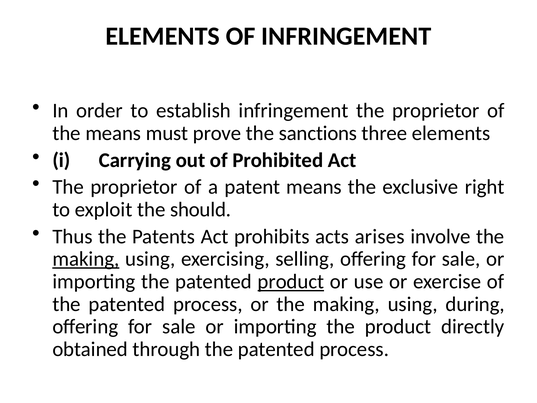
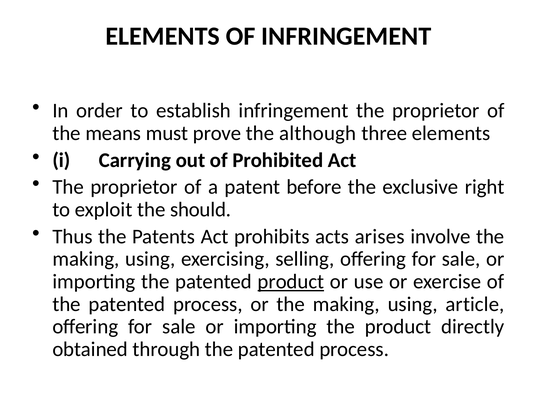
sanctions: sanctions -> although
patent means: means -> before
making at (86, 259) underline: present -> none
during: during -> article
